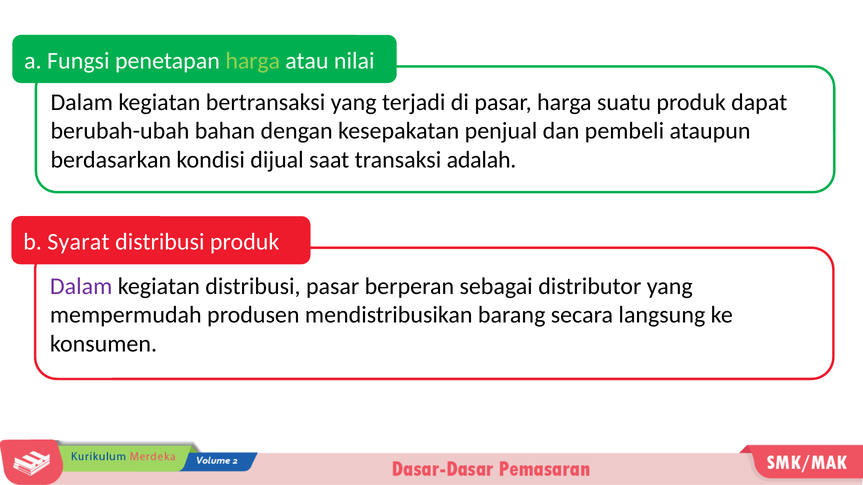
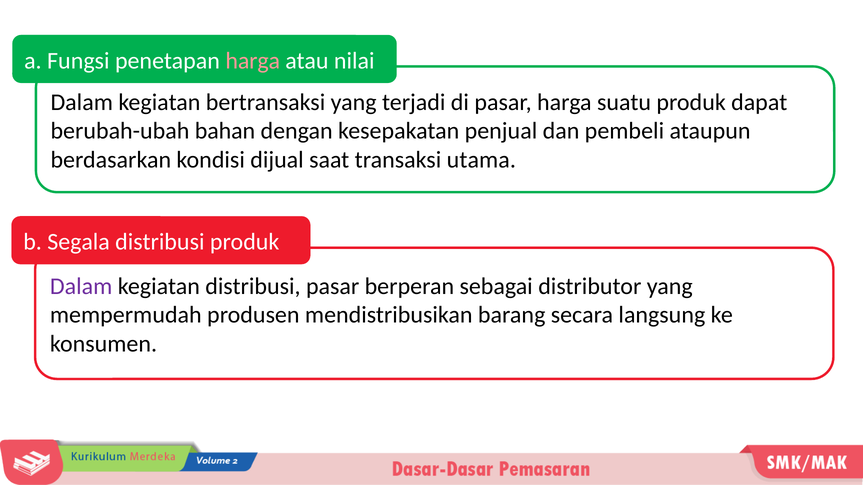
harga at (253, 61) colour: light green -> pink
adalah: adalah -> utama
Syarat: Syarat -> Segala
